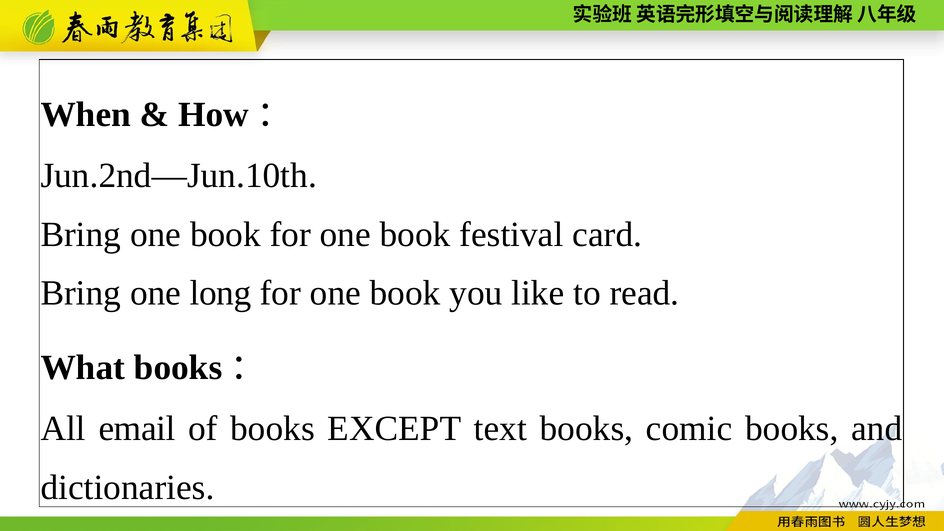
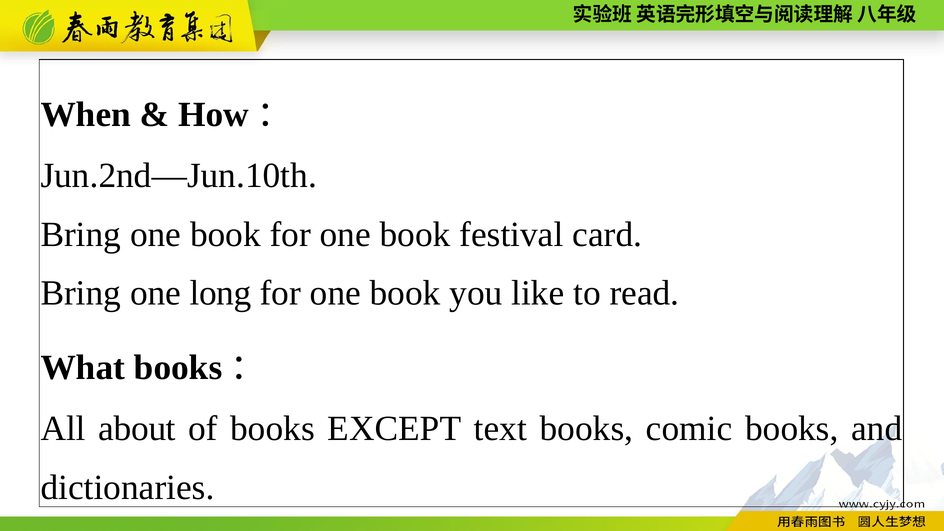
email: email -> about
